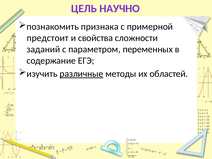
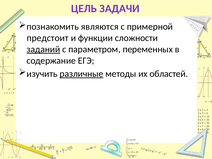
НАУЧНО: НАУЧНО -> ЗАДАЧИ
признака: признака -> являются
свойства: свойства -> функции
заданий underline: none -> present
